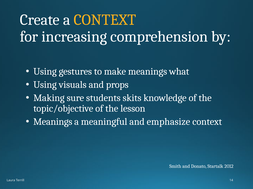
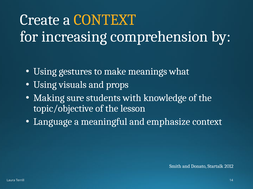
skits: skits -> with
Meanings at (53, 122): Meanings -> Language
